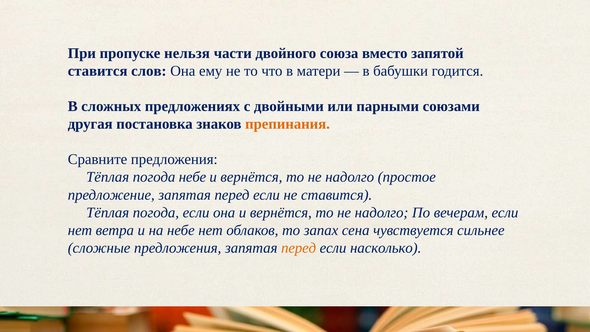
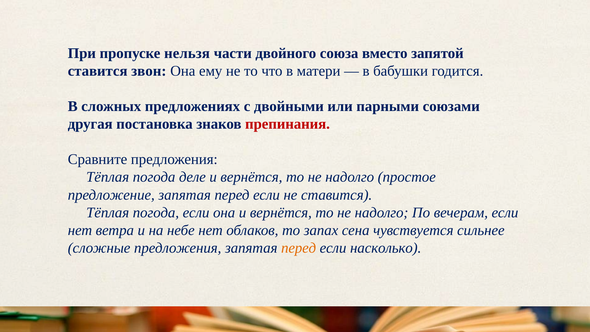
слов: слов -> звон
препинания colour: orange -> red
погода небе: небе -> деле
